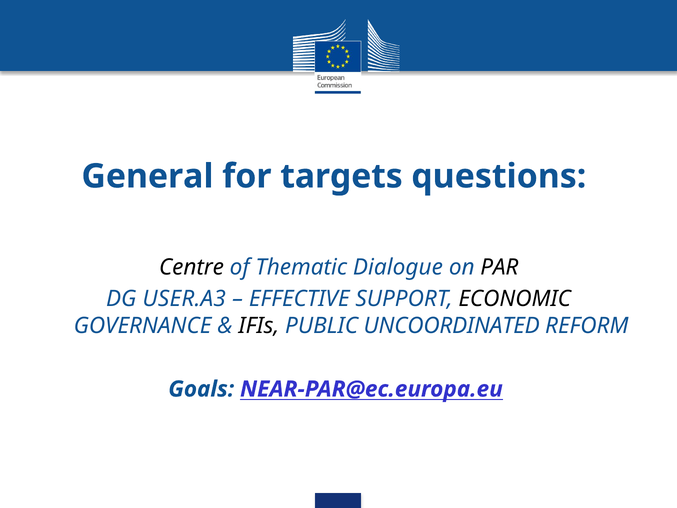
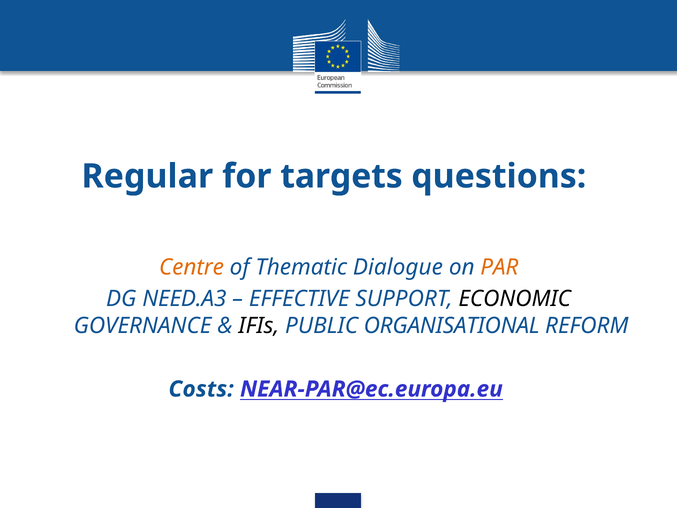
General: General -> Regular
Centre colour: black -> orange
PAR colour: black -> orange
USER.A3: USER.A3 -> NEED.A3
UNCOORDINATED: UNCOORDINATED -> ORGANISATIONAL
Goals: Goals -> Costs
